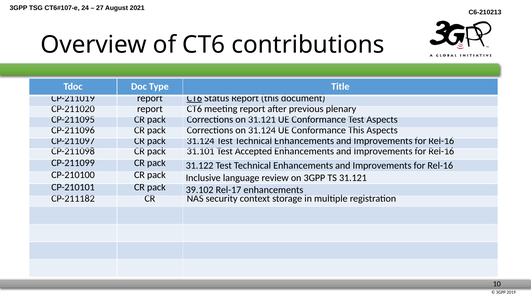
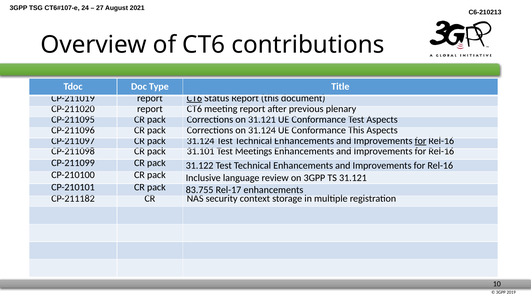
for at (421, 141) underline: none -> present
Accepted: Accepted -> Meetings
39.102: 39.102 -> 83.755
